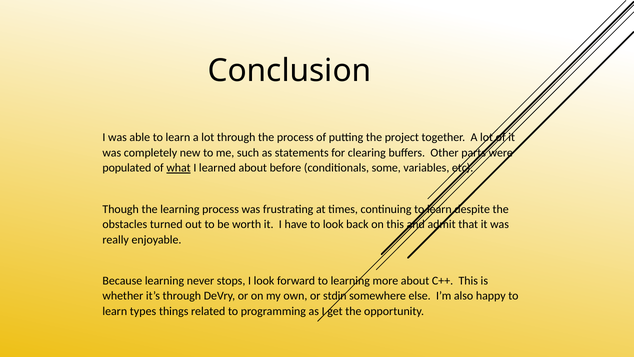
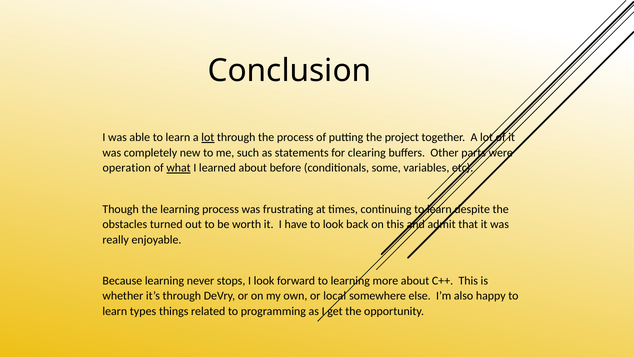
lot at (208, 137) underline: none -> present
populated: populated -> operation
stdin: stdin -> local
